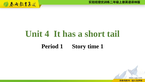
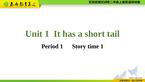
Unit 4: 4 -> 1
